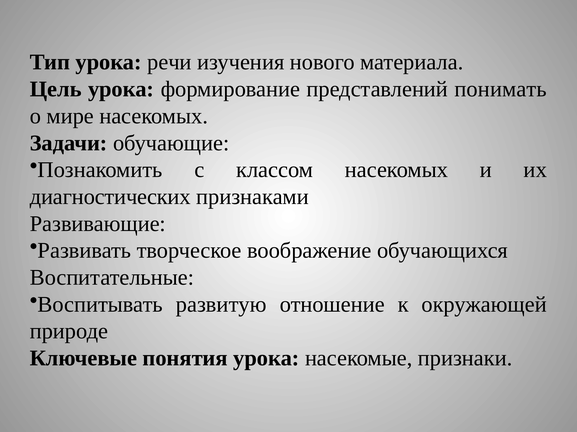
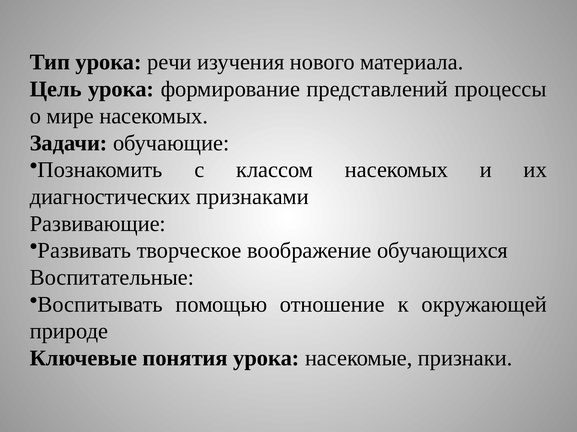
понимать: понимать -> процессы
развитую: развитую -> помощью
